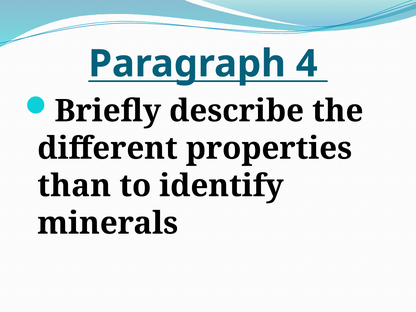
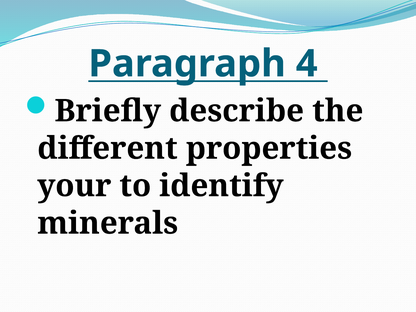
than: than -> your
